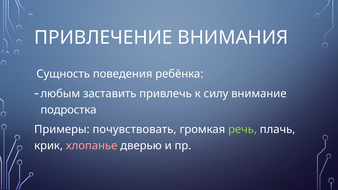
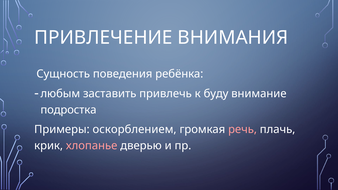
силу: силу -> буду
почувствовать: почувствовать -> оскорблением
речь colour: light green -> pink
